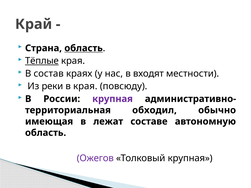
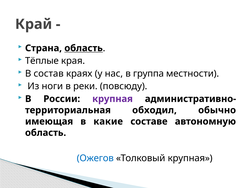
Тёплые underline: present -> none
входят: входят -> группа
реки: реки -> ноги
в края: края -> реки
лежат: лежат -> какие
Ожегов colour: purple -> blue
